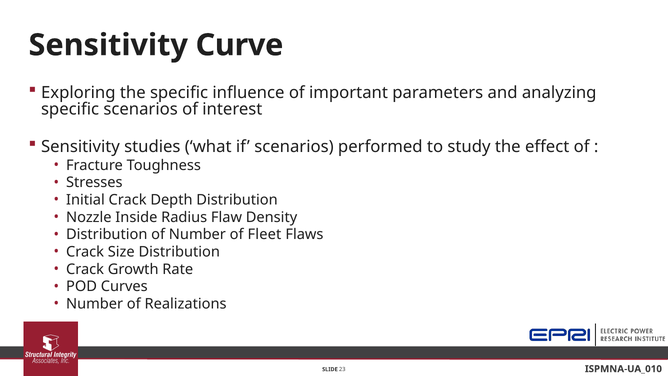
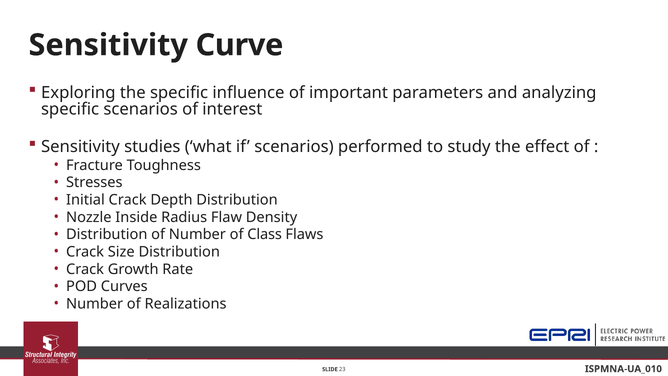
Fleet: Fleet -> Class
